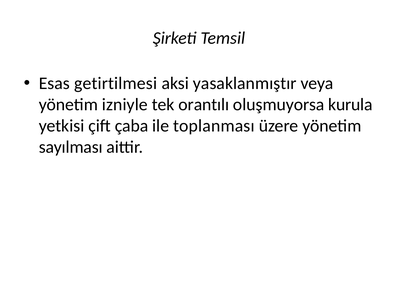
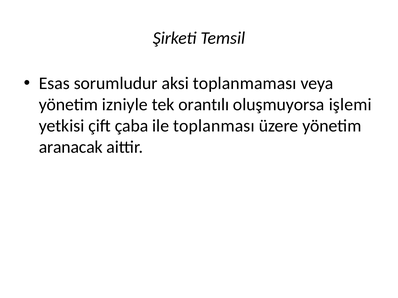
getirtilmesi: getirtilmesi -> sorumludur
yasaklanmıştır: yasaklanmıştır -> toplanmaması
kurula: kurula -> işlemi
sayılması: sayılması -> aranacak
